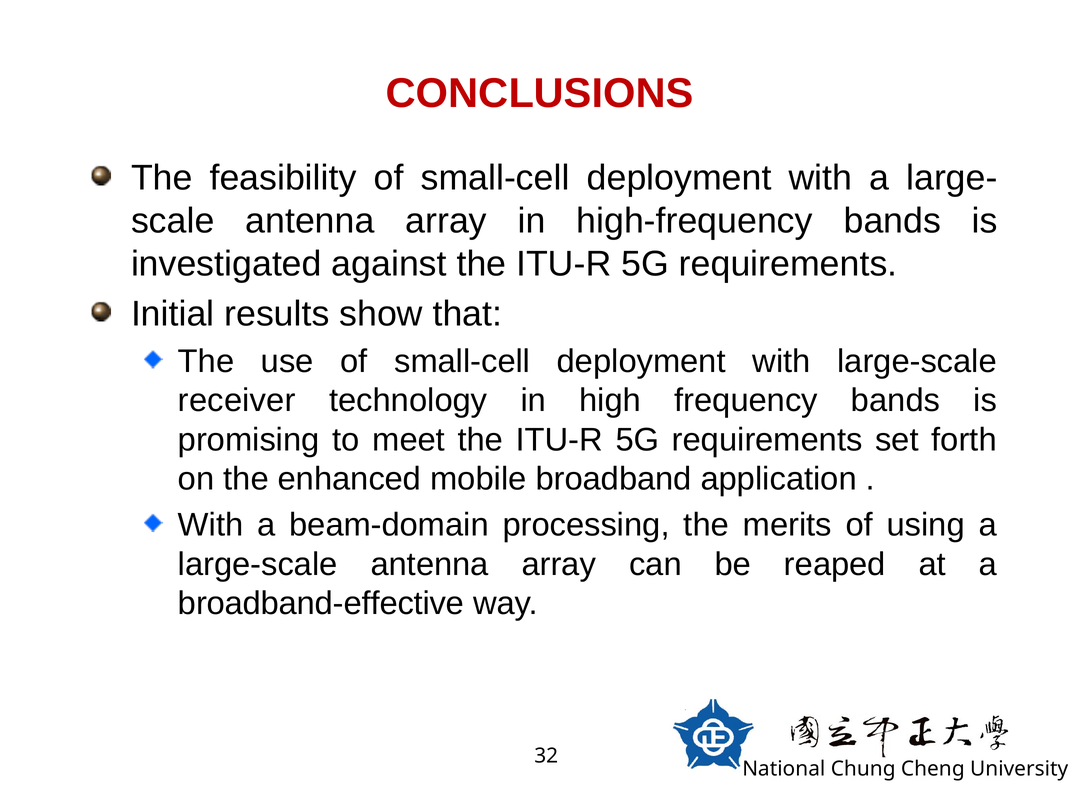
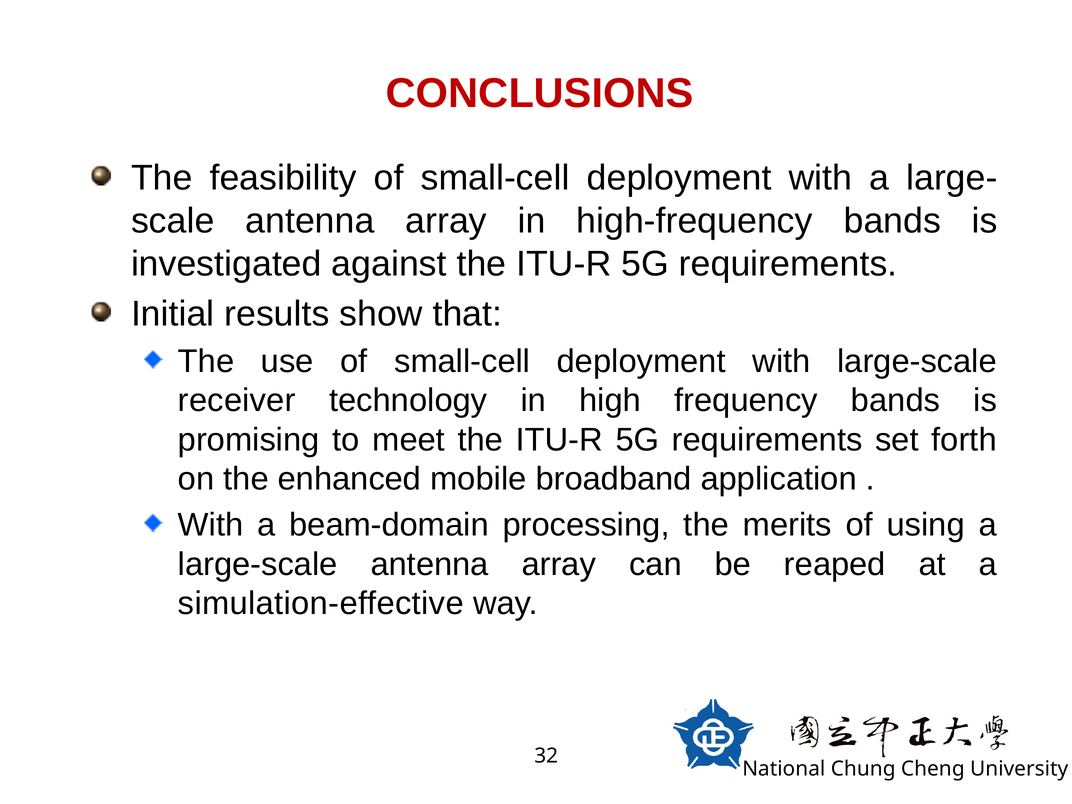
broadband-effective: broadband-effective -> simulation-effective
